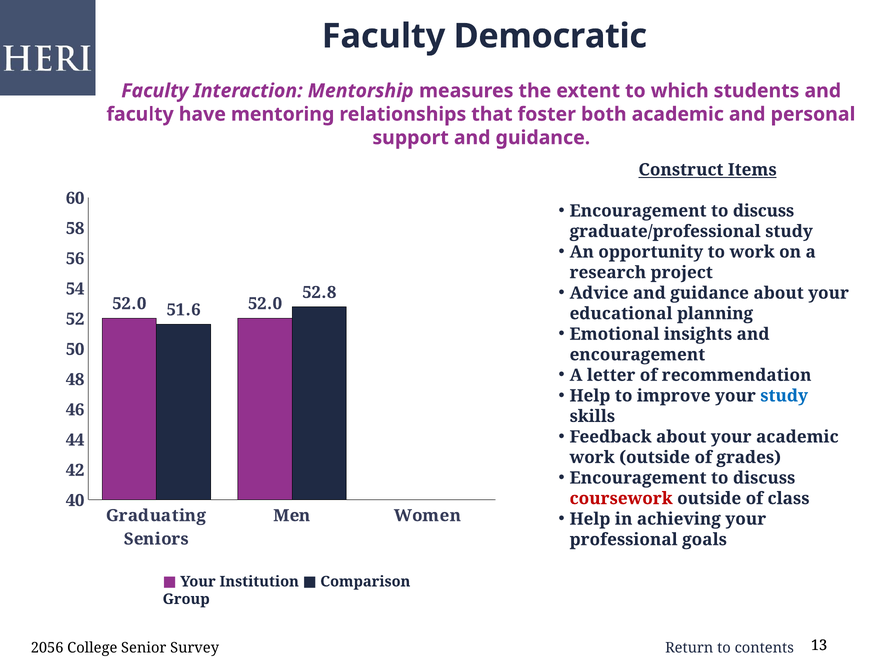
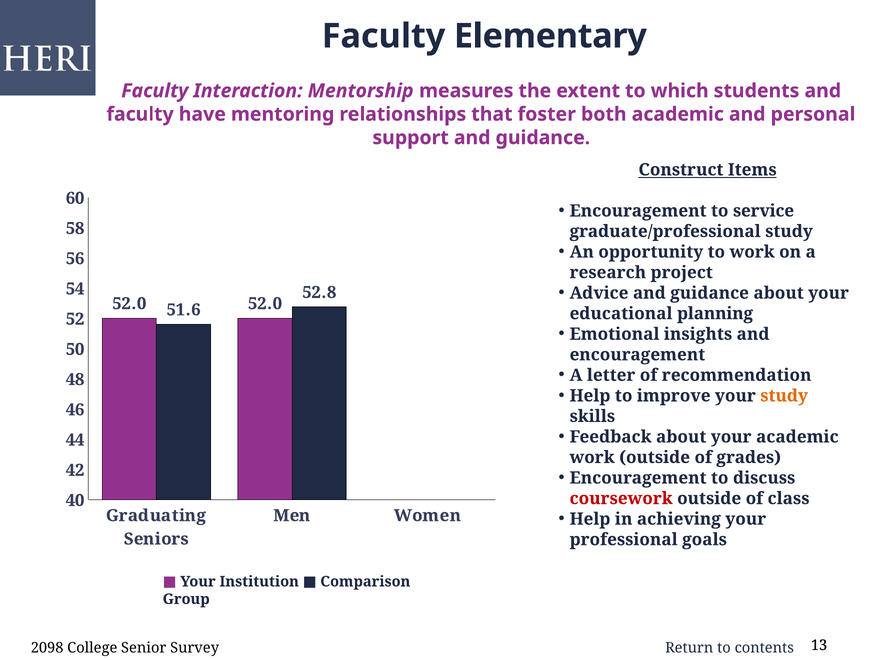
Democratic: Democratic -> Elementary
discuss at (764, 211): discuss -> service
study at (784, 396) colour: blue -> orange
2056: 2056 -> 2098
